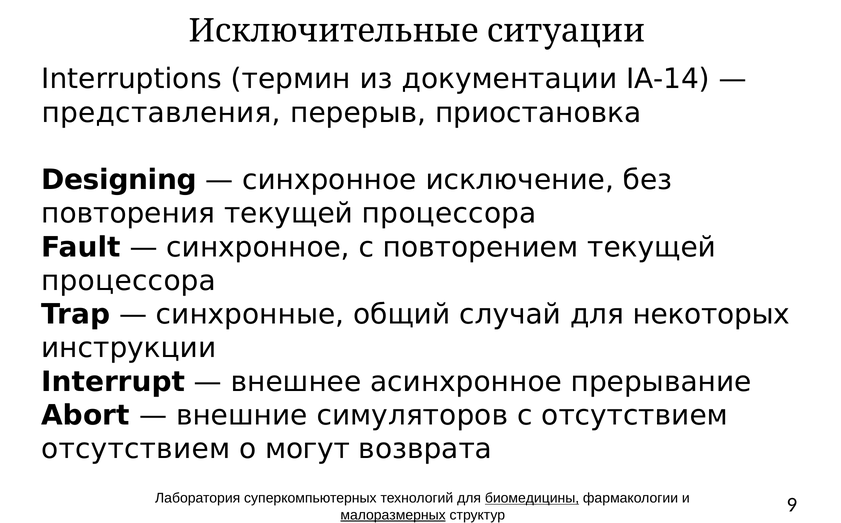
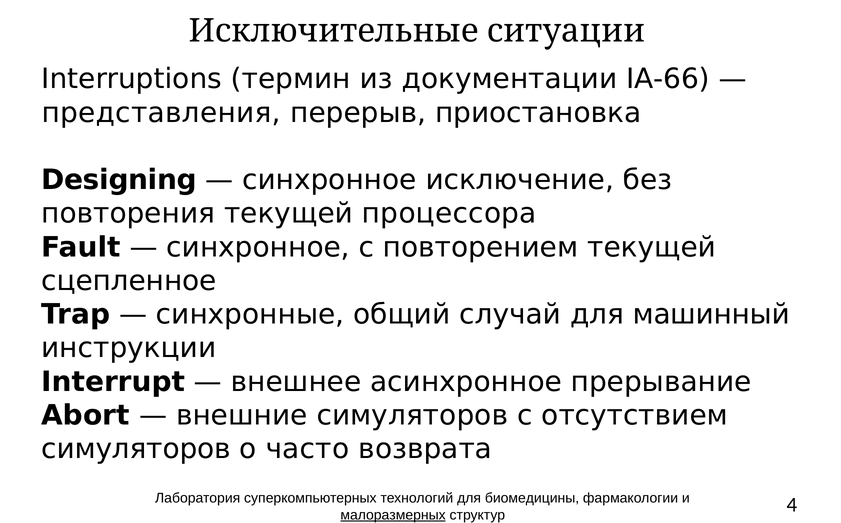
IA-14: IA-14 -> IA-66
процессора at (129, 281): процессора -> сцепленное
некоторых: некоторых -> машинный
отсутствием at (136, 449): отсутствием -> симуляторов
могут: могут -> часто
биомедицины underline: present -> none
9: 9 -> 4
